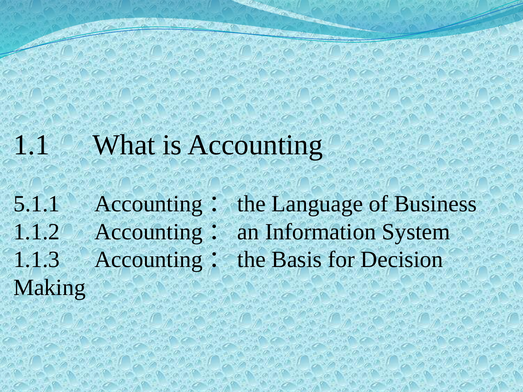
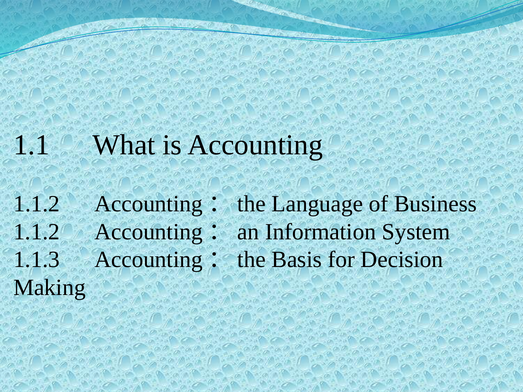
5.1.1 at (37, 204): 5.1.1 -> 1.1.2
